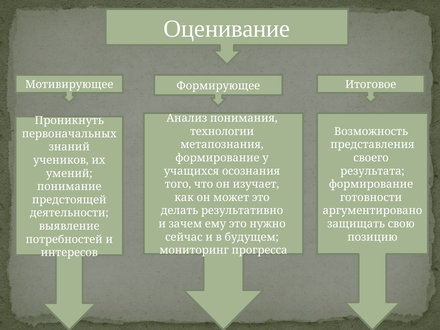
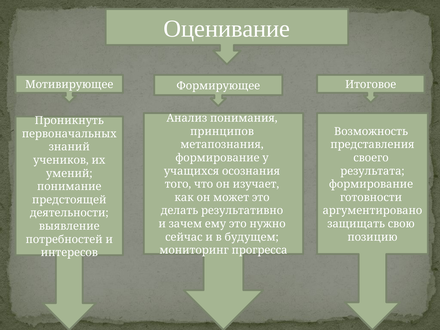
технологии: технологии -> принципов
